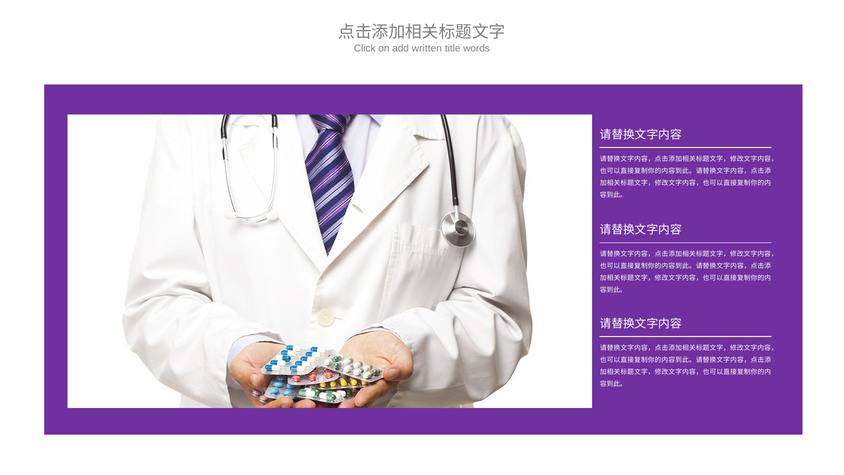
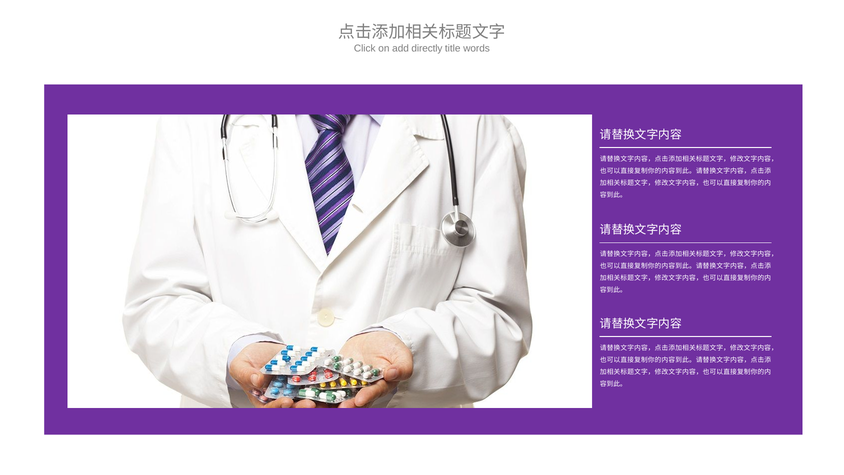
written: written -> directly
